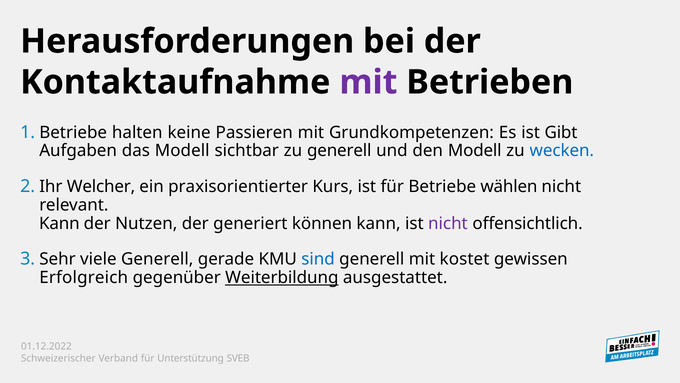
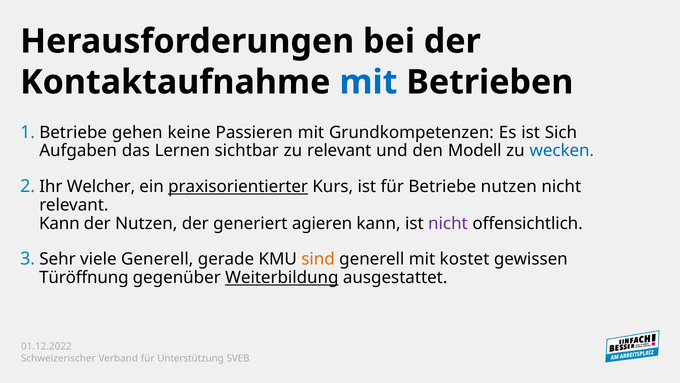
mit at (368, 82) colour: purple -> blue
halten: halten -> gehen
Gibt: Gibt -> Sich
das Modell: Modell -> Lernen
zu generell: generell -> relevant
praxisorientierter underline: none -> present
Betriebe wählen: wählen -> nutzen
können: können -> agieren
sind colour: blue -> orange
Erfolgreich: Erfolgreich -> Türöffnung
